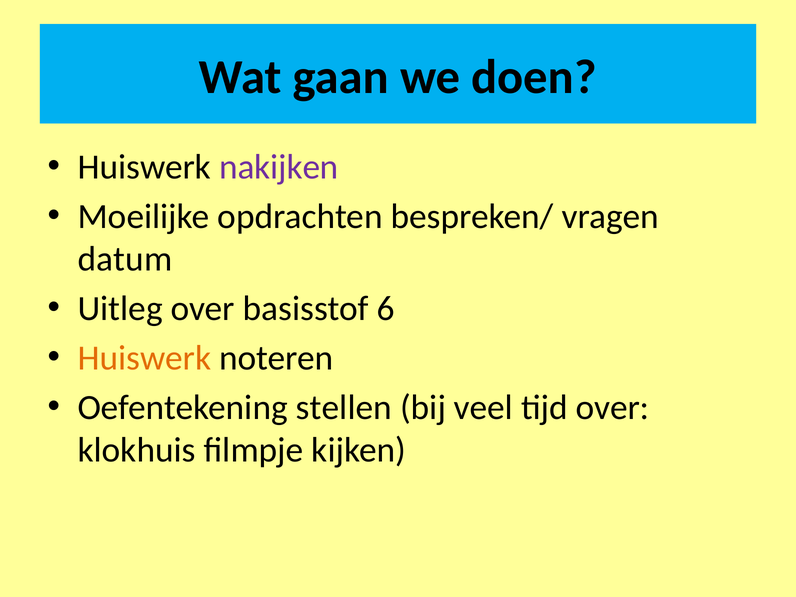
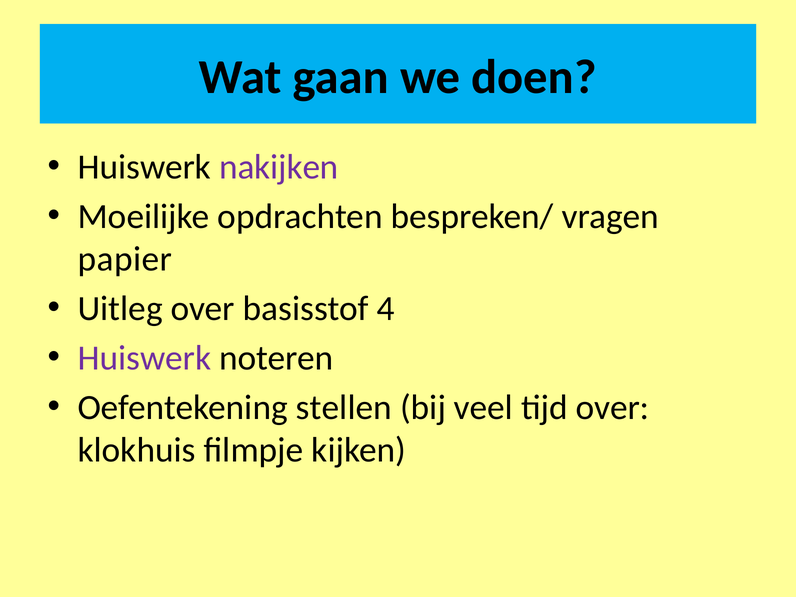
datum: datum -> papier
6: 6 -> 4
Huiswerk at (144, 358) colour: orange -> purple
